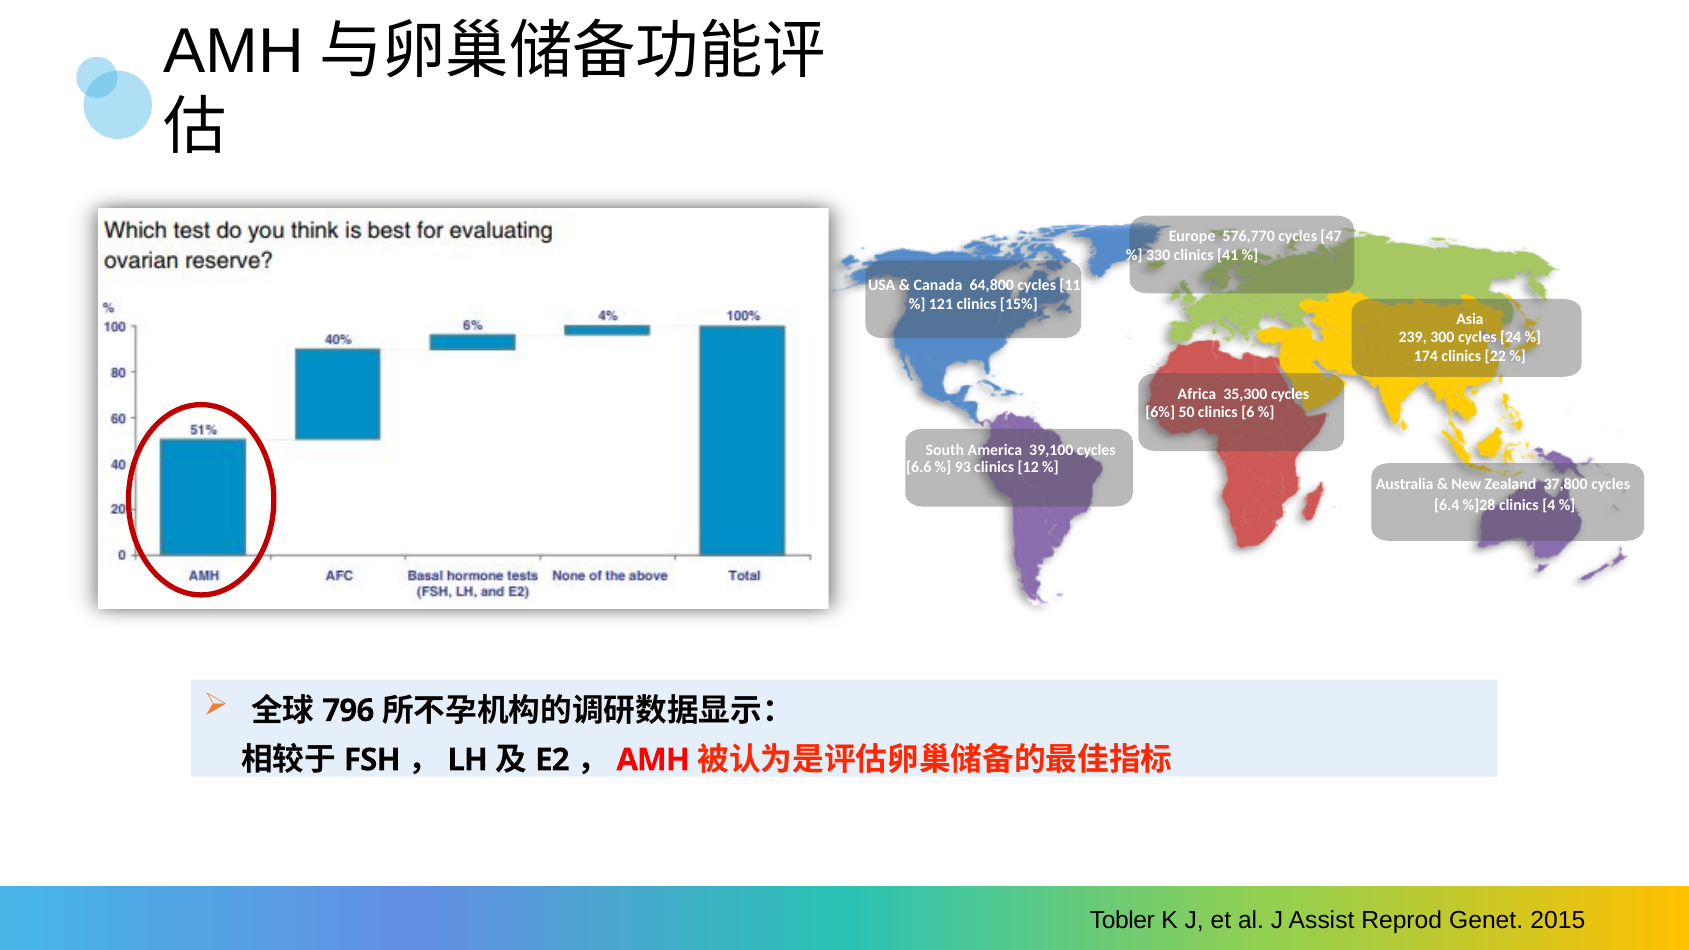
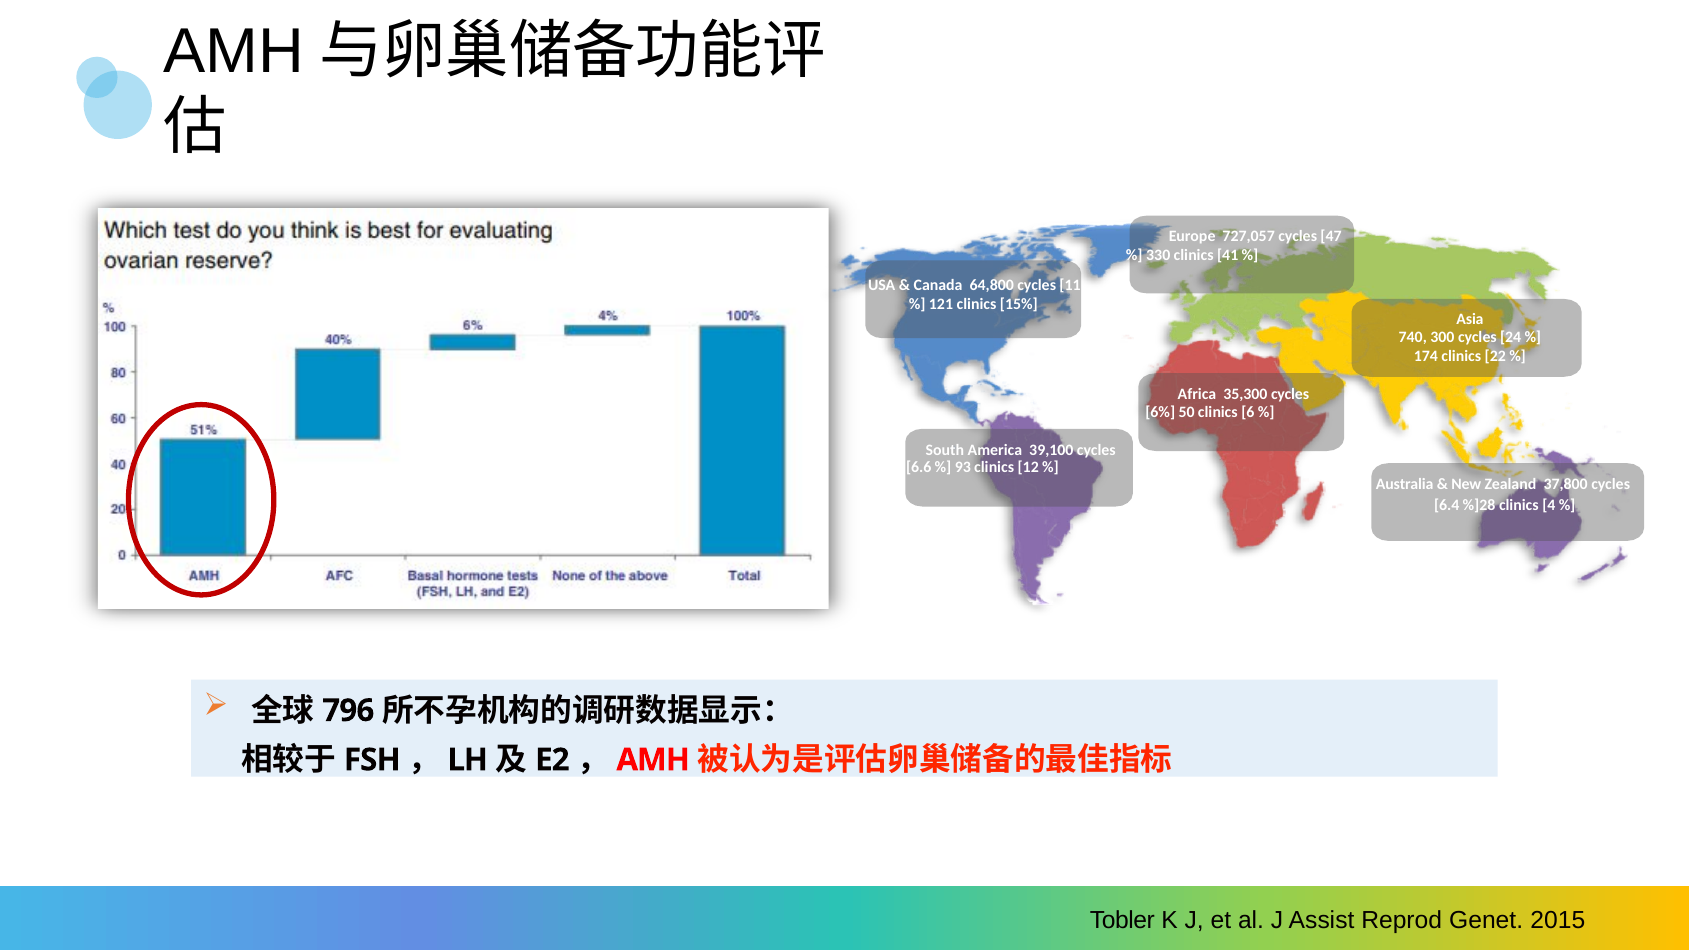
576,770: 576,770 -> 727,057
239: 239 -> 740
